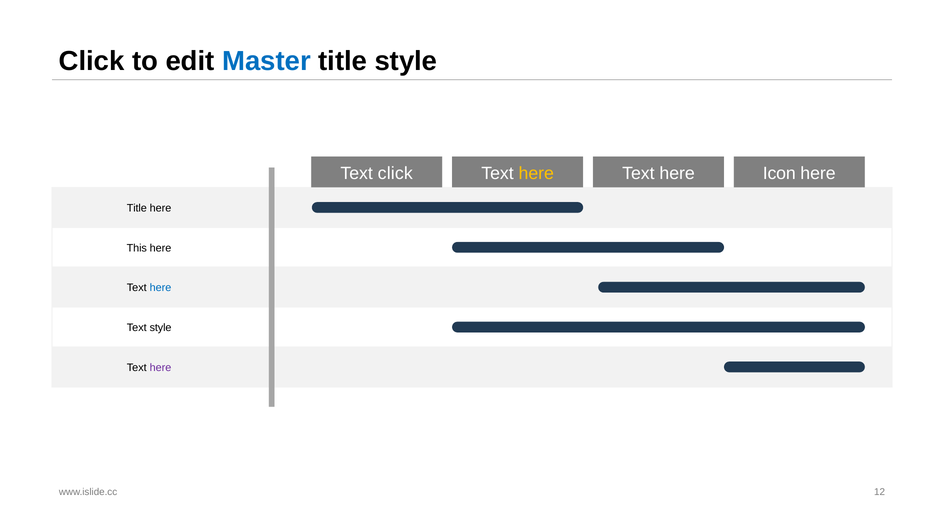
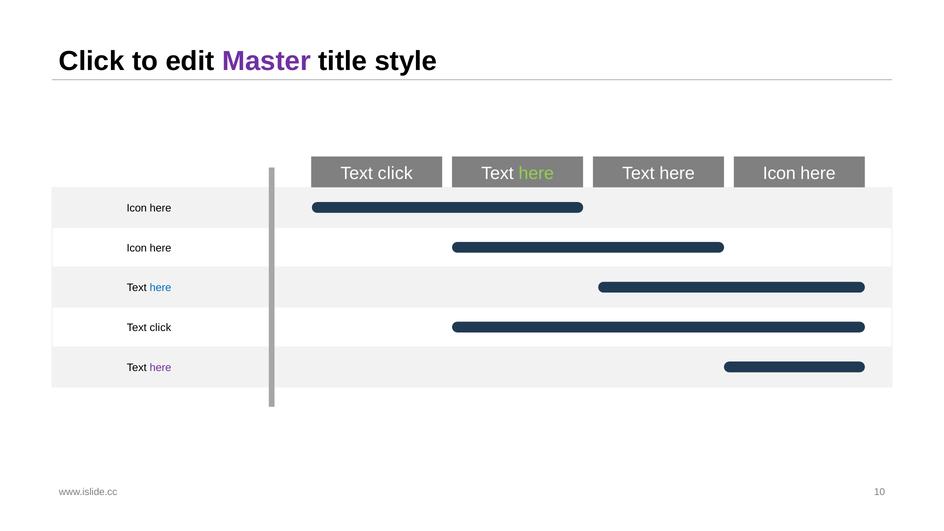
Master colour: blue -> purple
here at (536, 173) colour: yellow -> light green
Title at (137, 208): Title -> Icon
This at (137, 248): This -> Icon
style at (161, 328): style -> click
12: 12 -> 10
